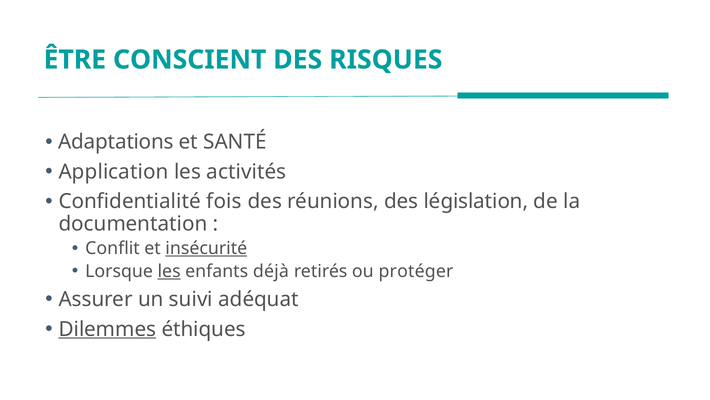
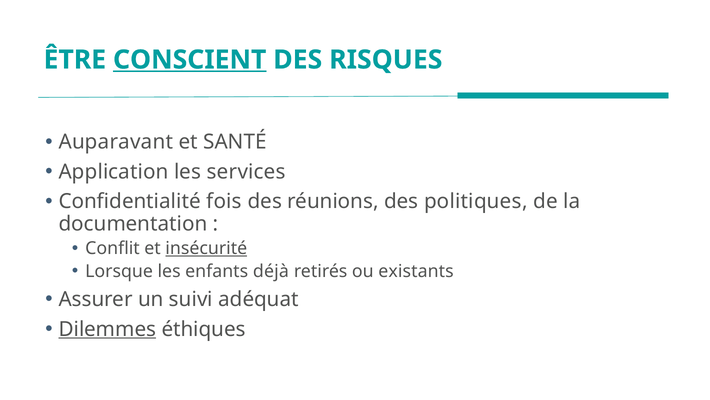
CONSCIENT underline: none -> present
Adaptations: Adaptations -> Auparavant
activités: activités -> services
législation: législation -> politiques
les at (169, 271) underline: present -> none
protéger: protéger -> existants
